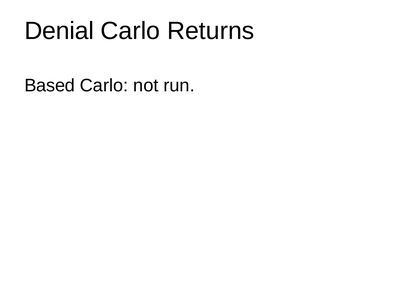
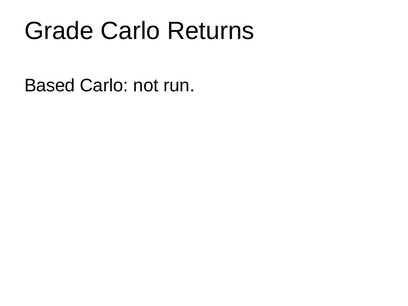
Denial: Denial -> Grade
